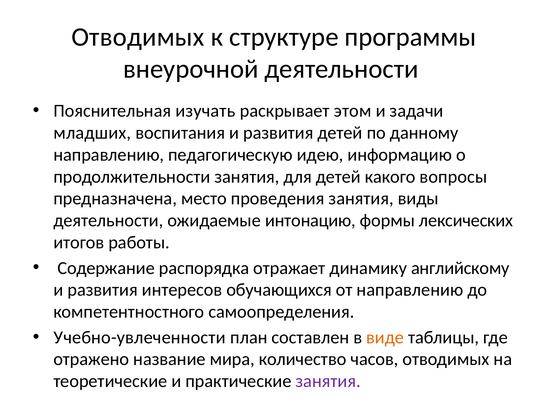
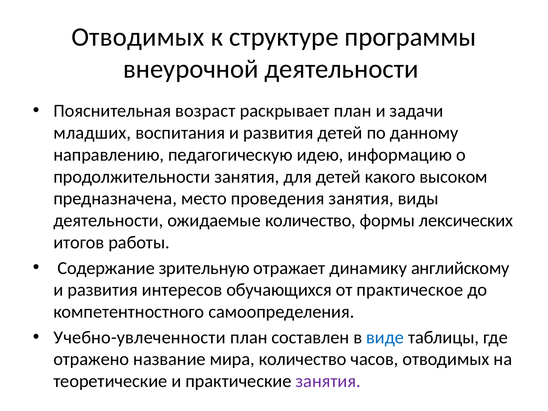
изучать: изучать -> возраст
раскрывает этом: этом -> план
вопросы: вопросы -> высоком
ожидаемые интонацию: интонацию -> количество
распорядка: распорядка -> зрительную
от направлению: направлению -> практическое
виде colour: orange -> blue
